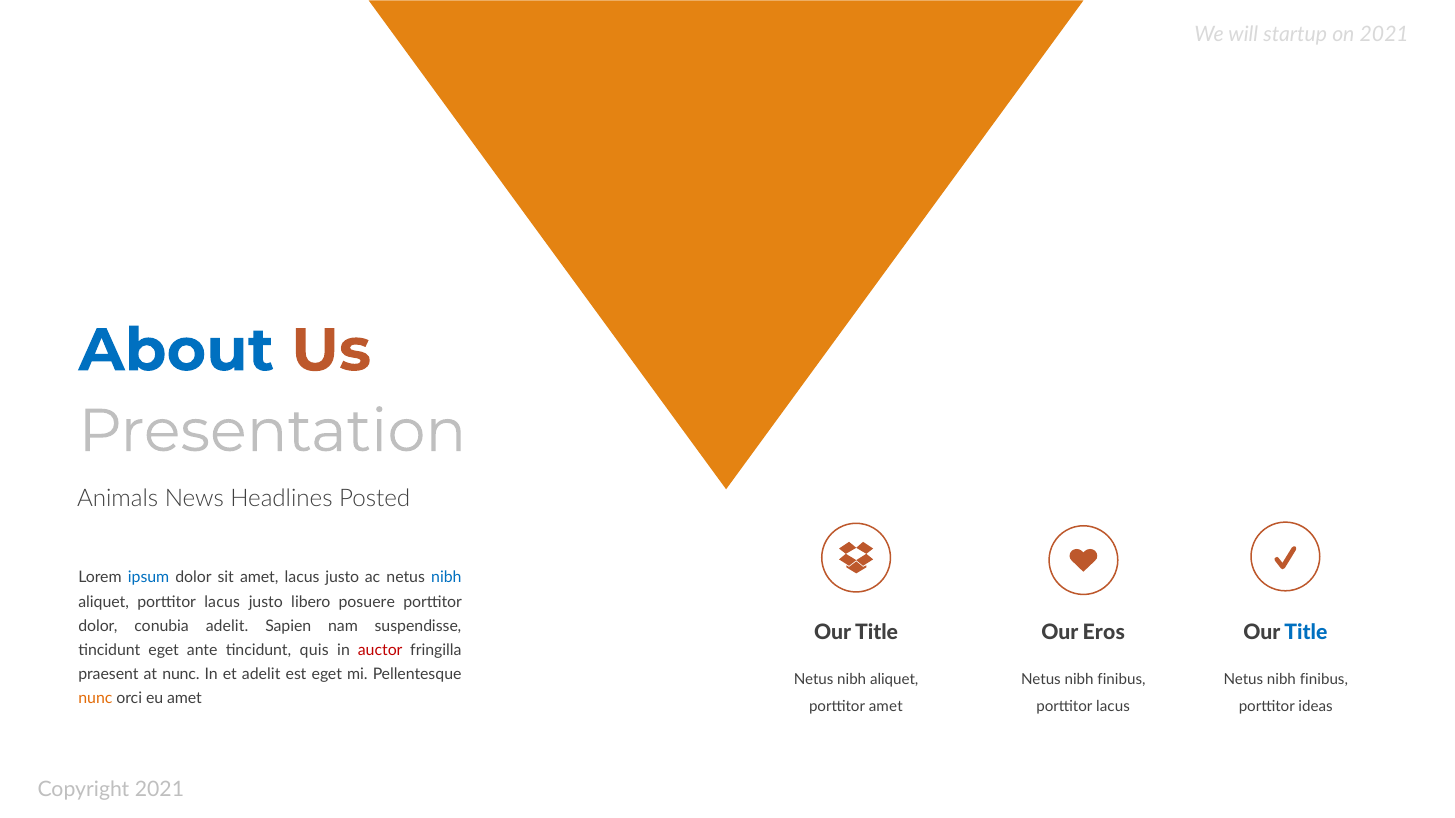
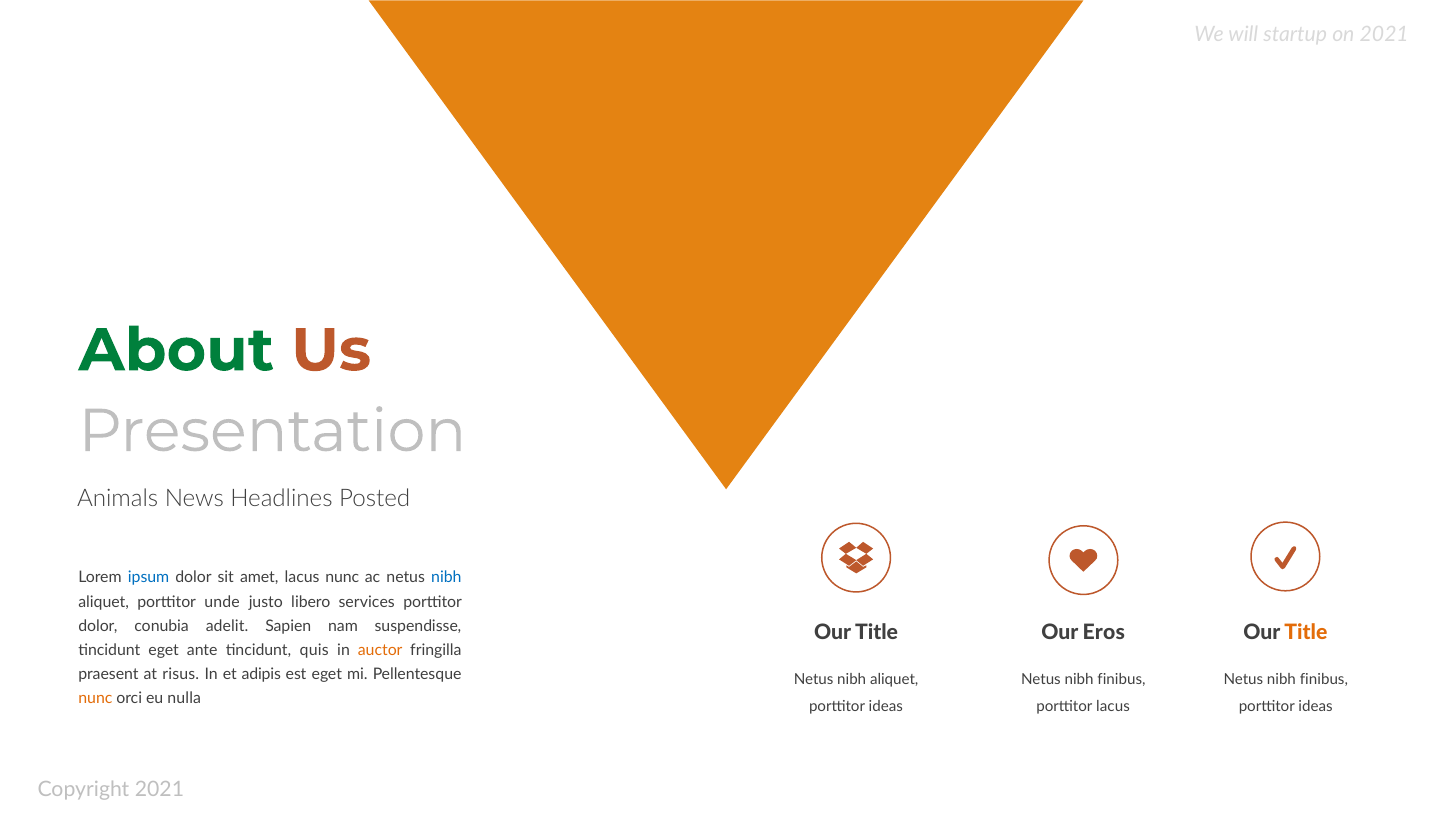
About colour: blue -> green
amet lacus justo: justo -> nunc
aliquet porttitor lacus: lacus -> unde
posuere: posuere -> services
Title at (1306, 633) colour: blue -> orange
auctor colour: red -> orange
at nunc: nunc -> risus
et adelit: adelit -> adipis
eu amet: amet -> nulla
amet at (886, 707): amet -> ideas
